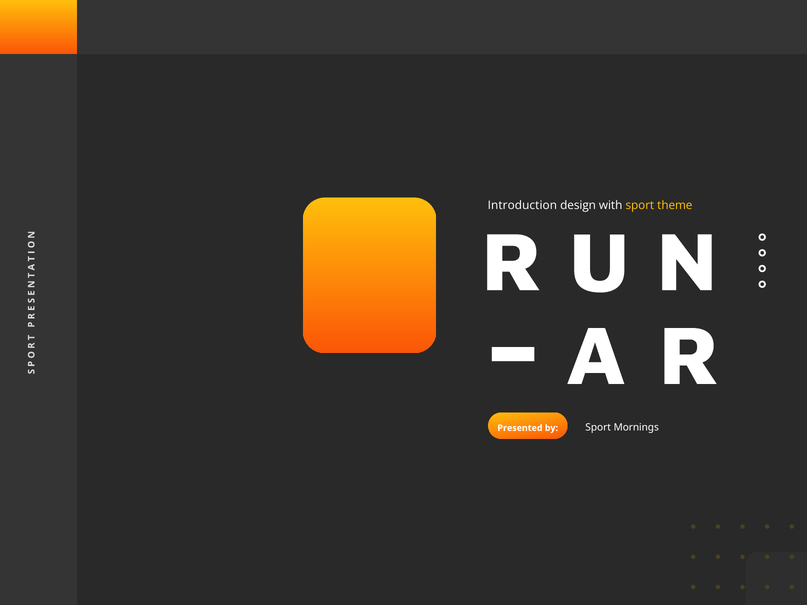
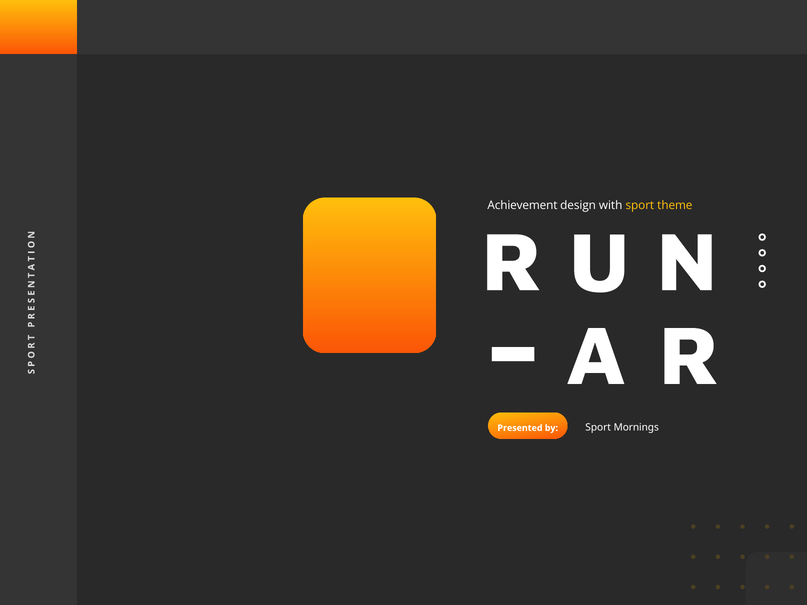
Introduction: Introduction -> Achievement
